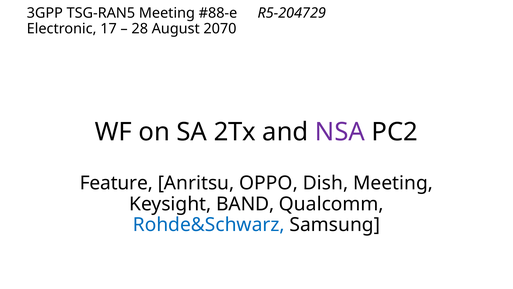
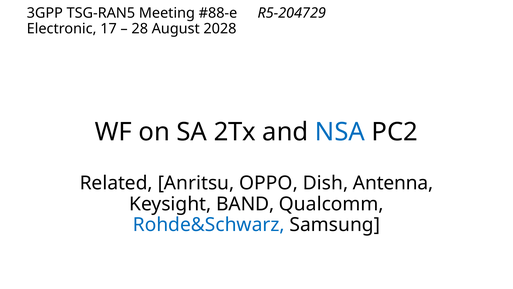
2070: 2070 -> 2028
NSA colour: purple -> blue
Feature: Feature -> Related
Dish Meeting: Meeting -> Antenna
